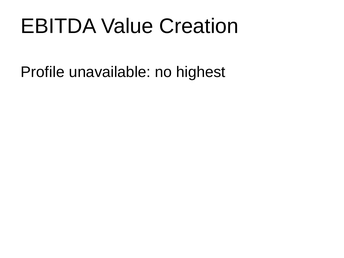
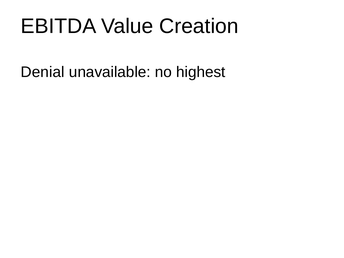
Profile: Profile -> Denial
